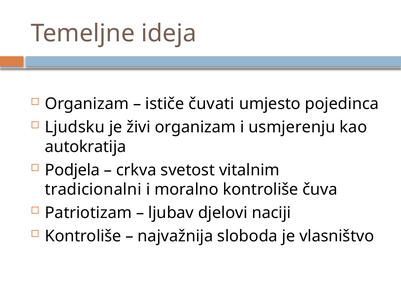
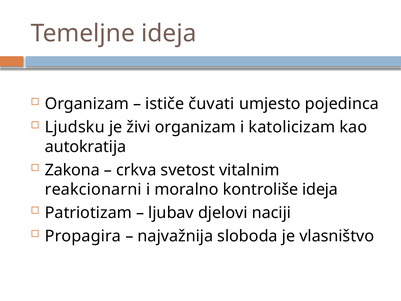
usmjerenju: usmjerenju -> katolicizam
Podjela: Podjela -> Zakona
tradicionalni: tradicionalni -> reakcionarni
kontroliše čuva: čuva -> ideja
Kontroliše at (83, 236): Kontroliše -> Propagira
